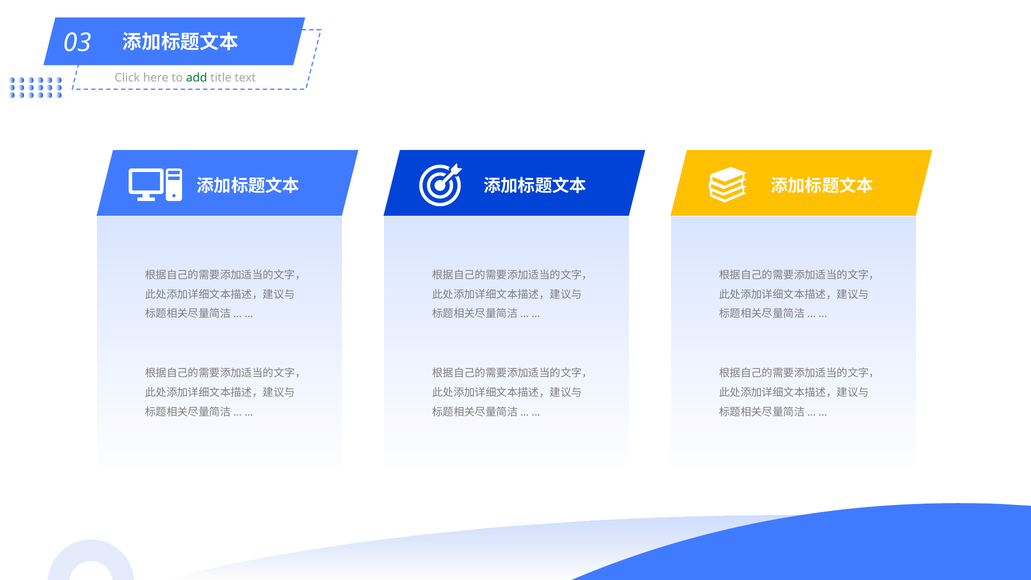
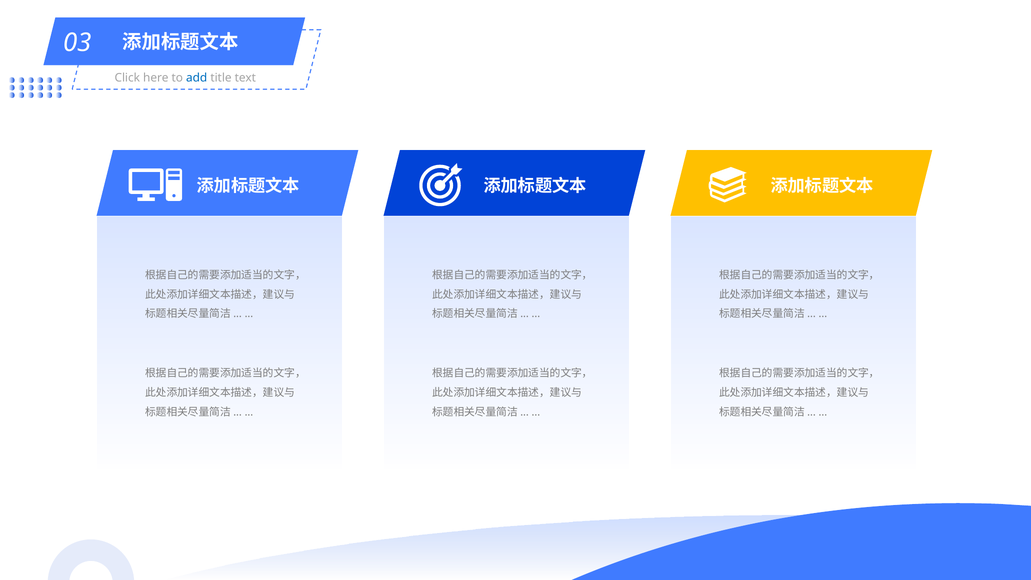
add colour: green -> blue
